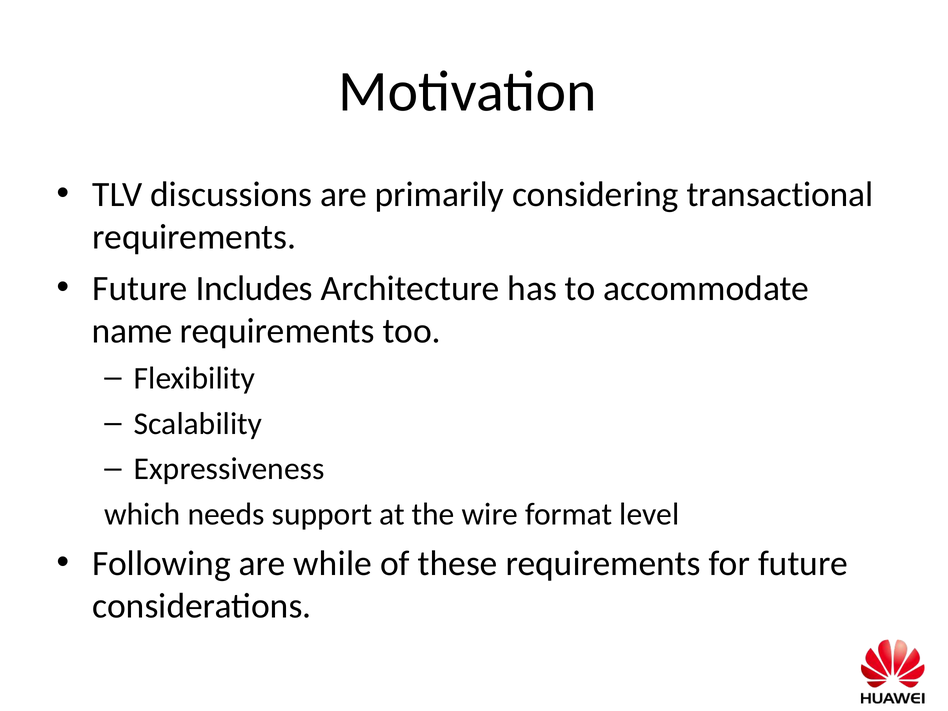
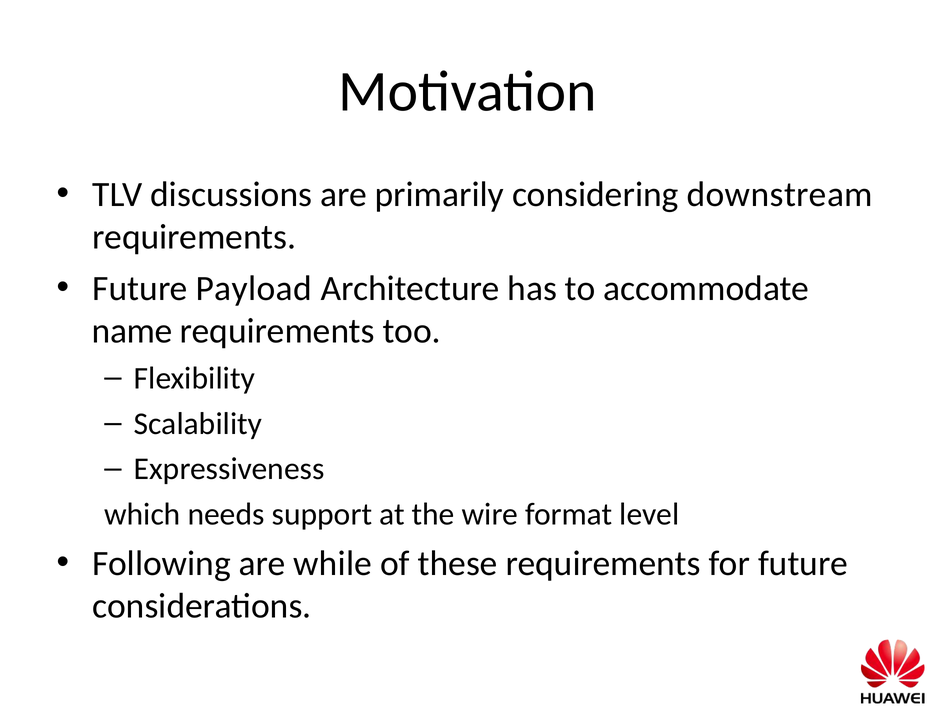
transactional: transactional -> downstream
Includes: Includes -> Payload
